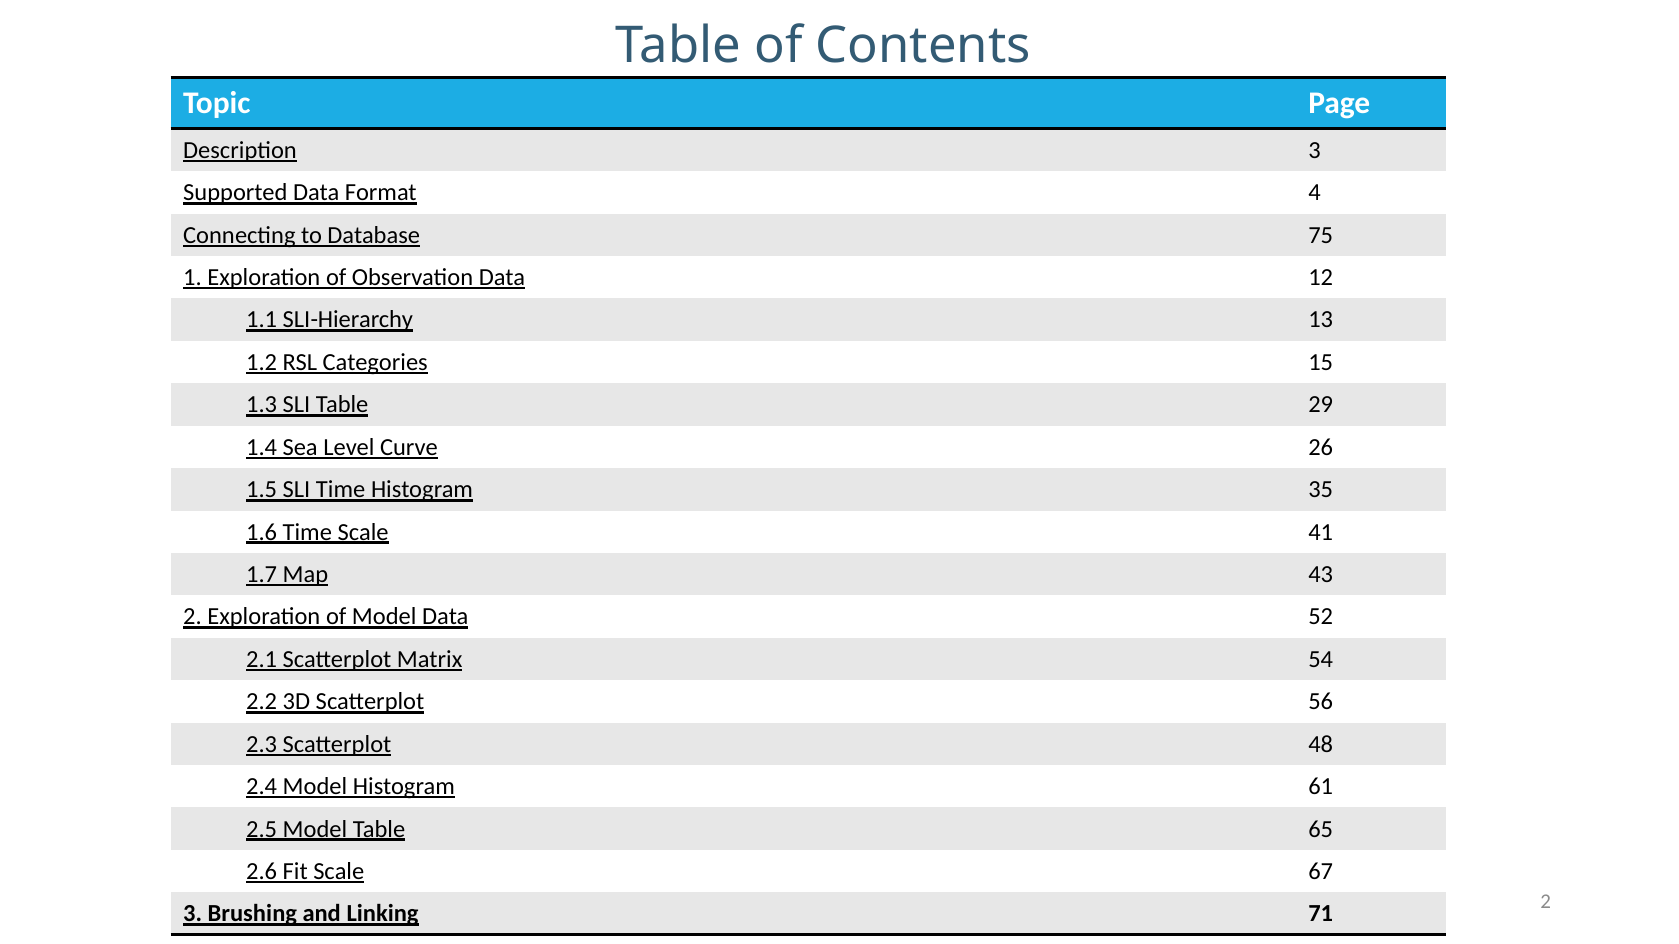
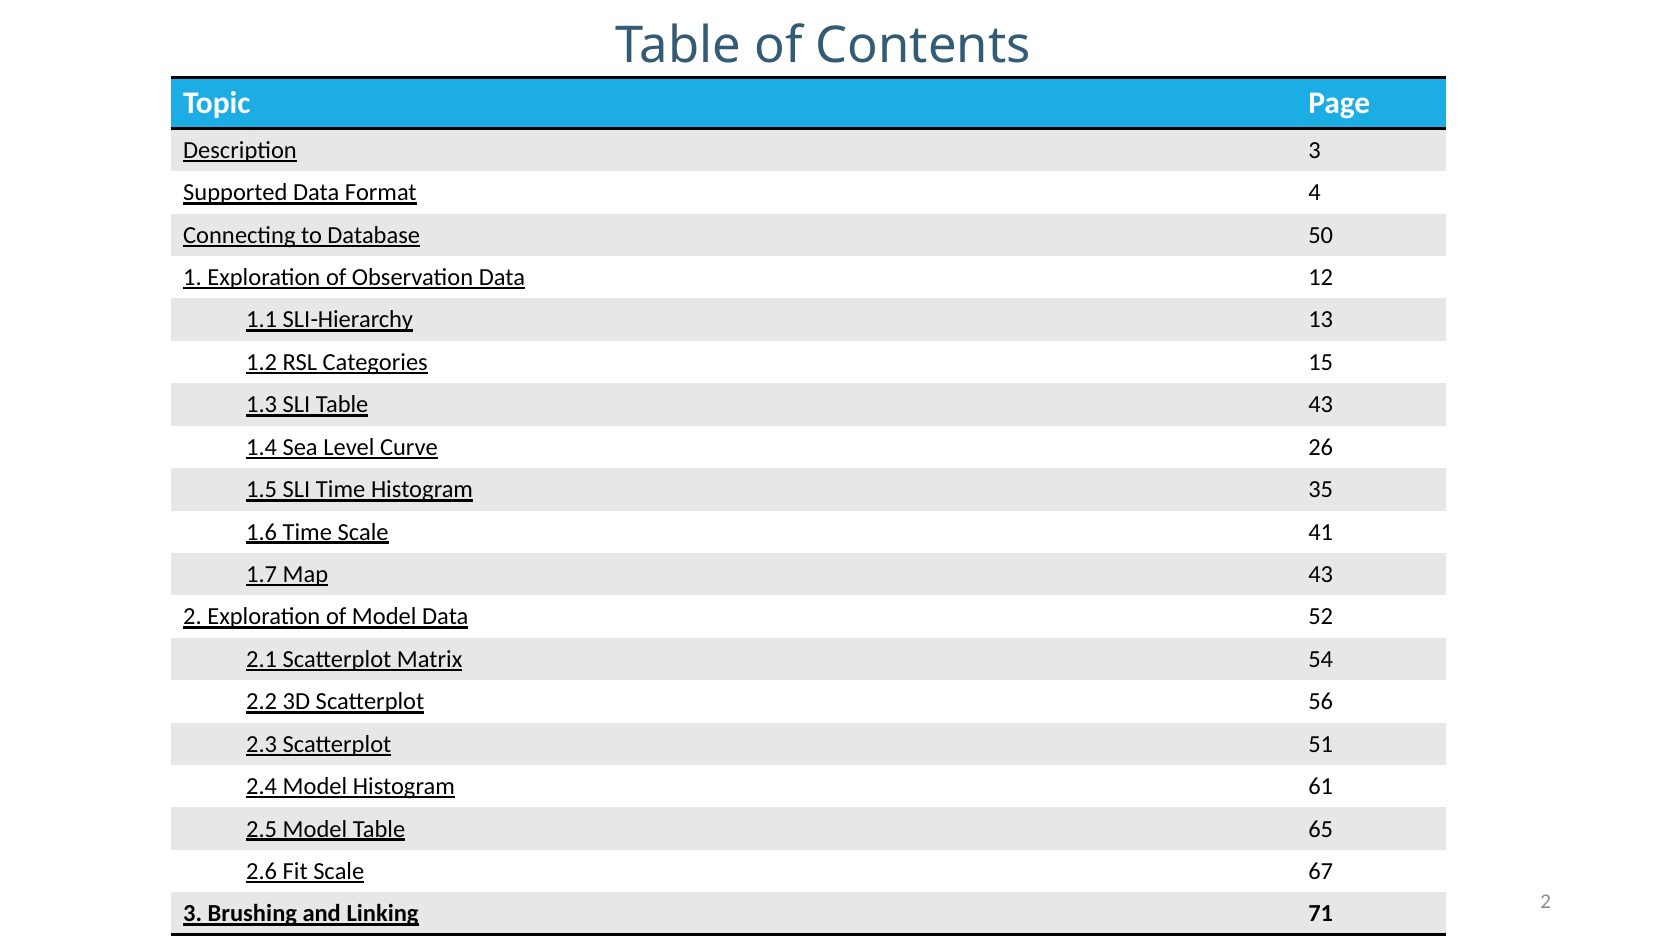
75: 75 -> 50
Table 29: 29 -> 43
48: 48 -> 51
